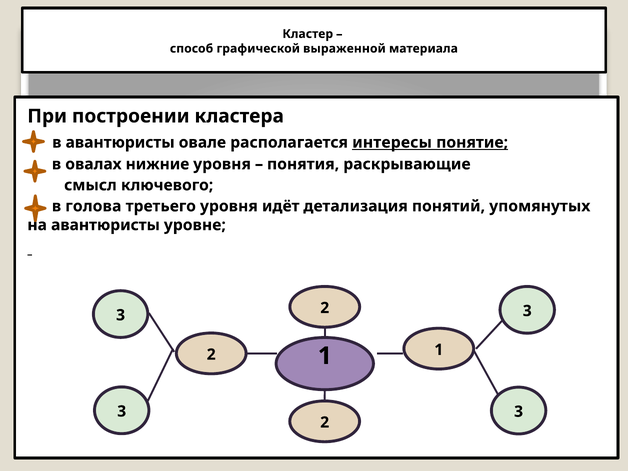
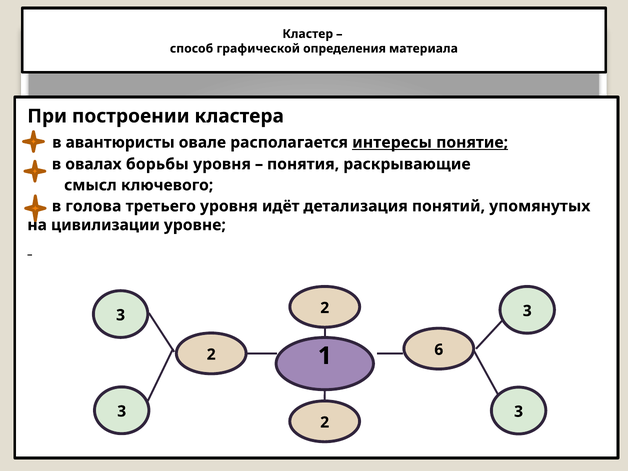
выраженной: выраженной -> определения
нижние: нижние -> борьбы
на авантюристы: авантюристы -> цивилизации
2 1: 1 -> 6
